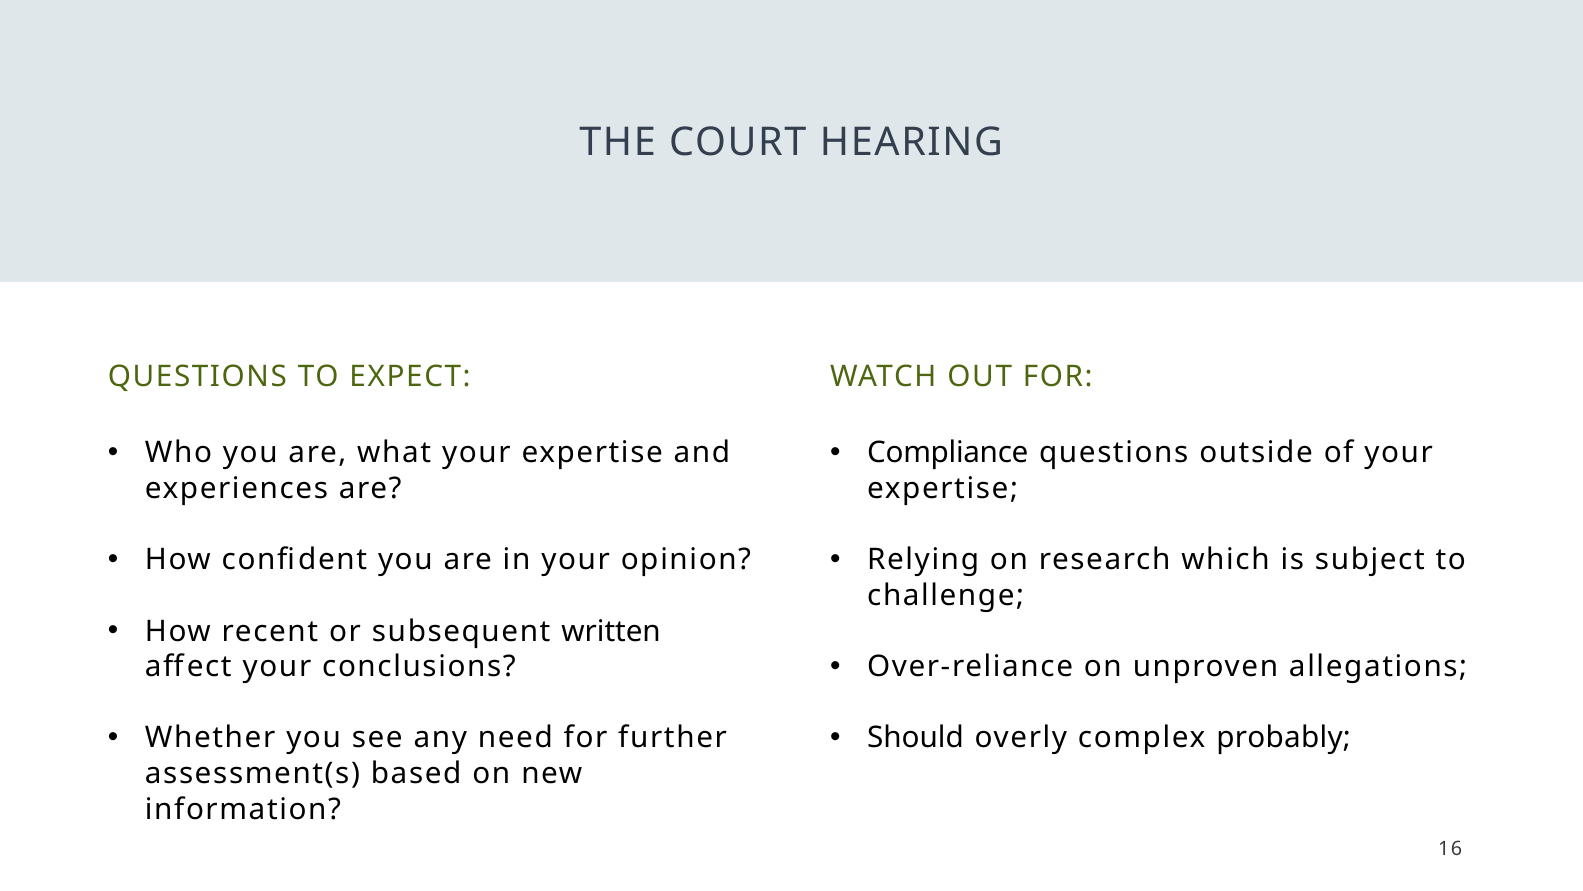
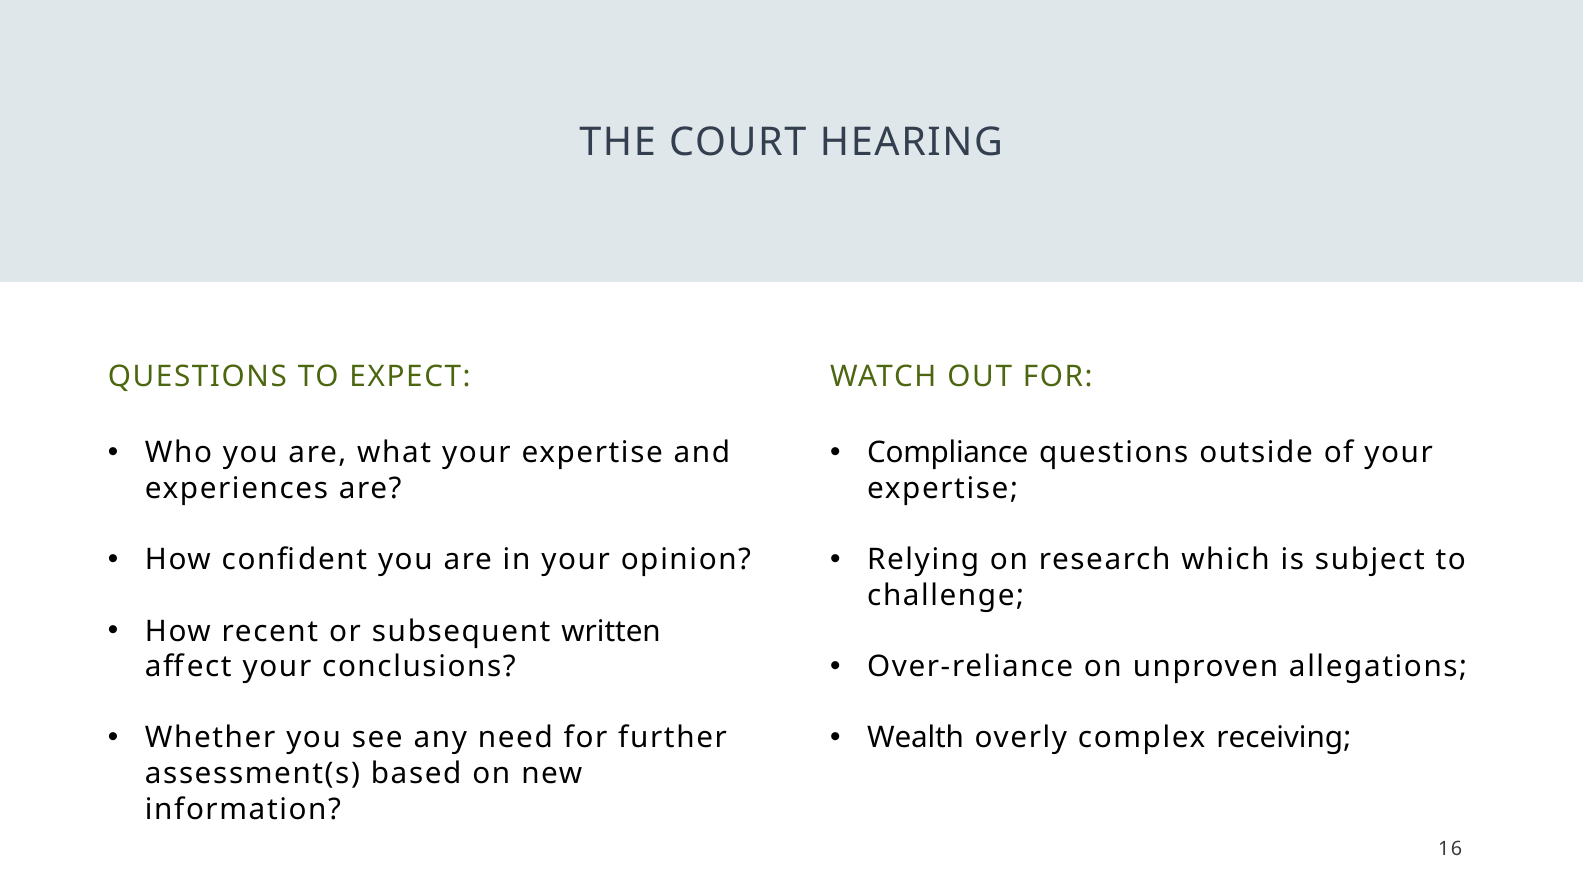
Should: Should -> Wealth
probably: probably -> receiving
